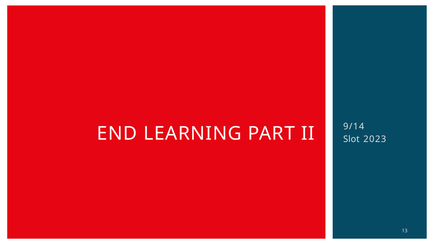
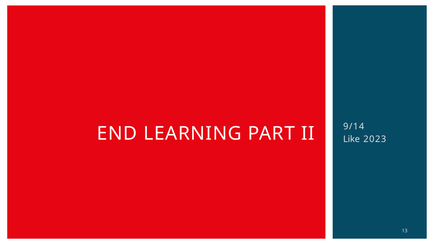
Slot: Slot -> Like
